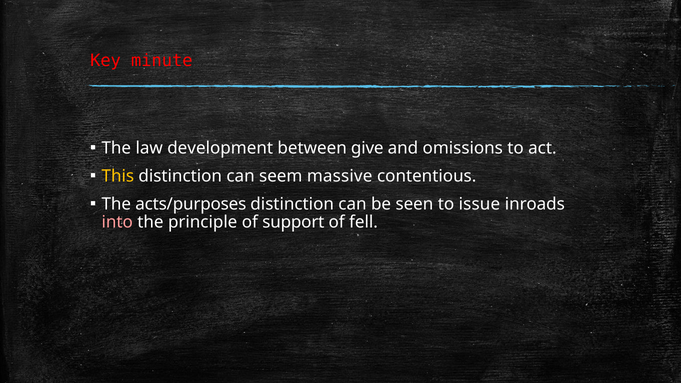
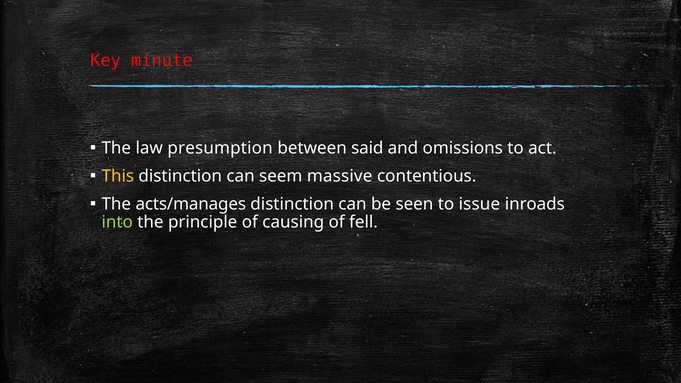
development: development -> presumption
give: give -> said
acts/purposes: acts/purposes -> acts/manages
into colour: pink -> light green
support: support -> causing
